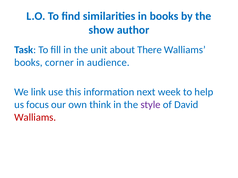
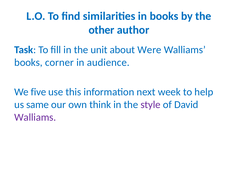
show: show -> other
There: There -> Were
link: link -> five
focus: focus -> same
Walliams at (35, 118) colour: red -> purple
